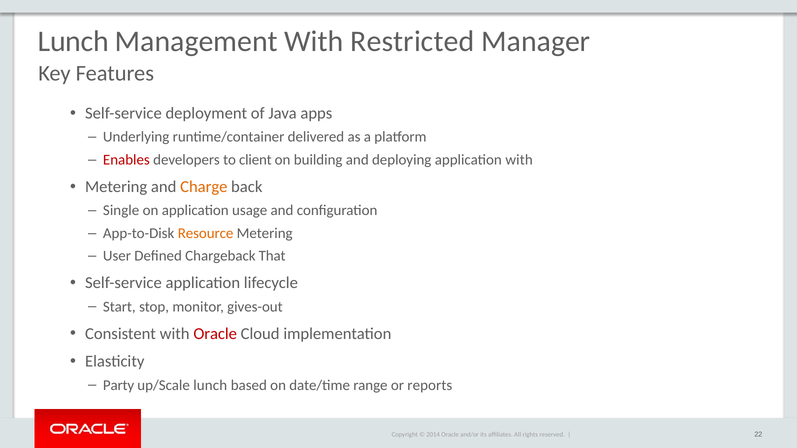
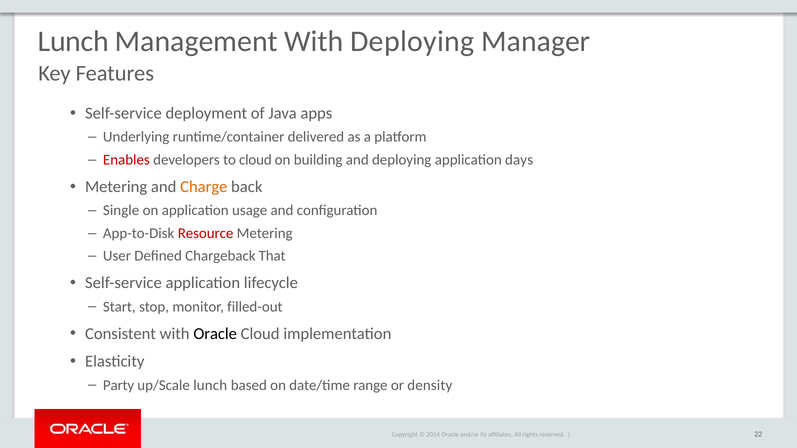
With Restricted: Restricted -> Deploying
to client: client -> cloud
application with: with -> days
Resource colour: orange -> red
gives-out: gives-out -> filled-out
Oracle at (215, 334) colour: red -> black
reports: reports -> density
